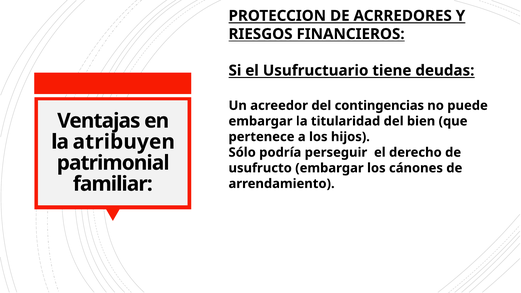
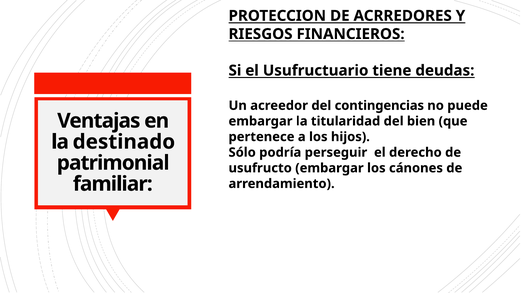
atribuyen: atribuyen -> destinado
